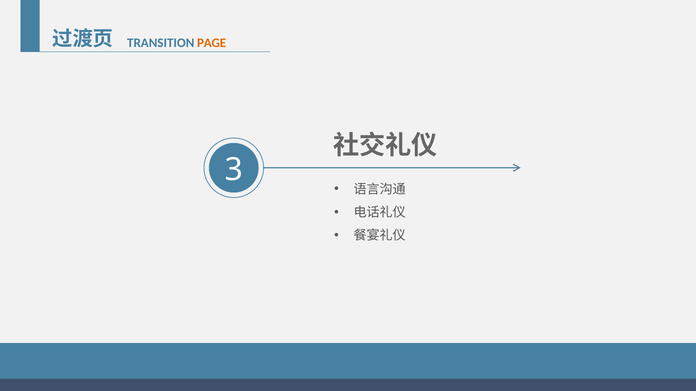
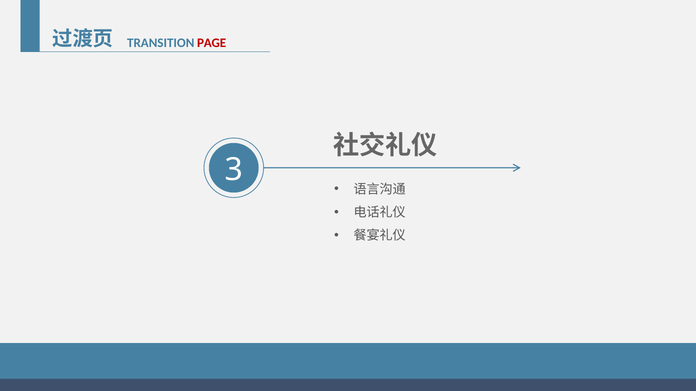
PAGE colour: orange -> red
